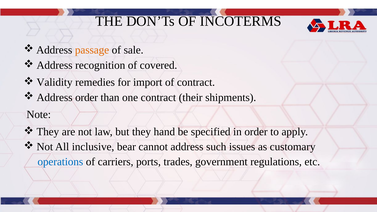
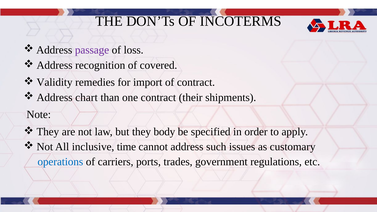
passage colour: orange -> purple
sale: sale -> loss
Address order: order -> chart
hand: hand -> body
bear: bear -> time
